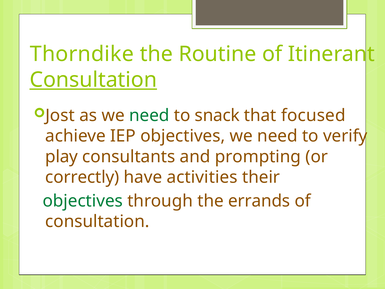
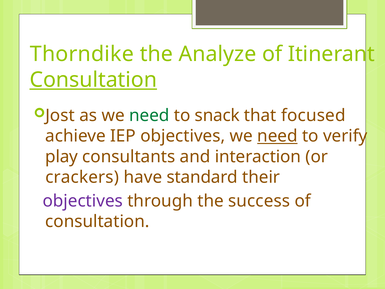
Routine: Routine -> Analyze
need at (277, 136) underline: none -> present
prompting: prompting -> interaction
correctly: correctly -> crackers
activities: activities -> standard
objectives at (83, 201) colour: green -> purple
errands: errands -> success
